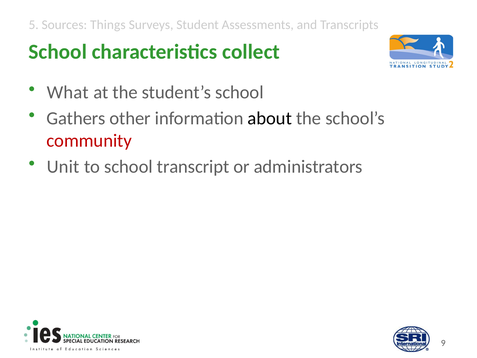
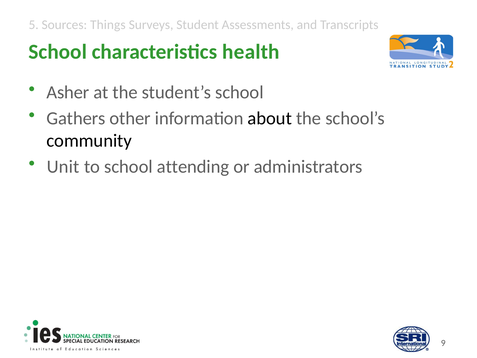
collect: collect -> health
What: What -> Asher
community colour: red -> black
transcript: transcript -> attending
